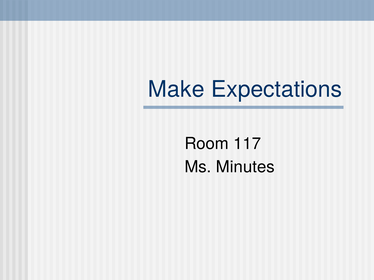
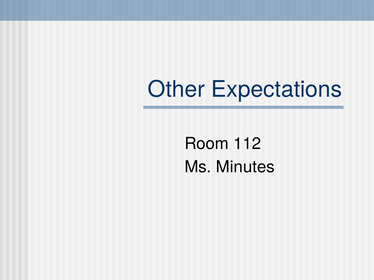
Make: Make -> Other
117: 117 -> 112
